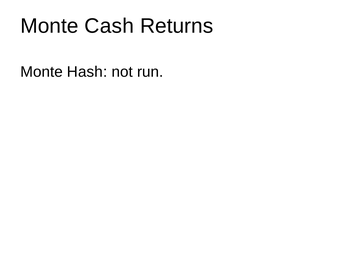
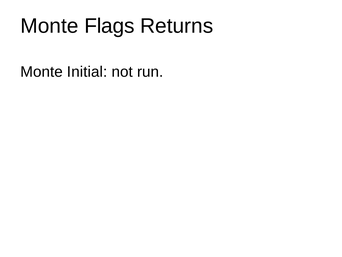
Cash: Cash -> Flags
Hash: Hash -> Initial
